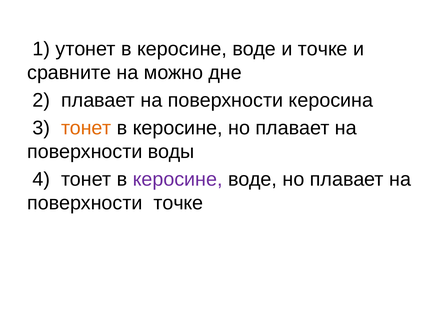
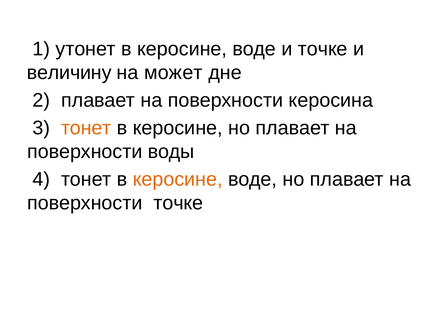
сравните: сравните -> величину
можно: можно -> может
керосине at (178, 179) colour: purple -> orange
